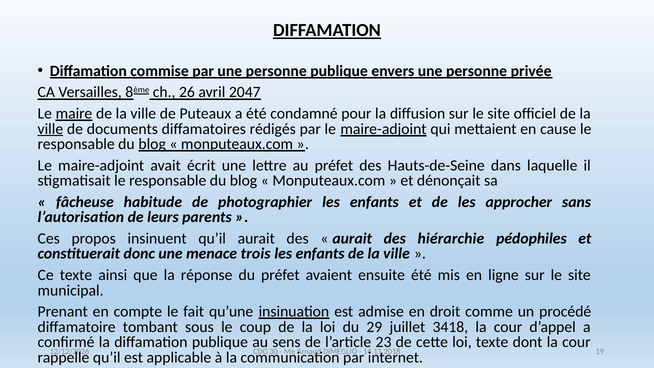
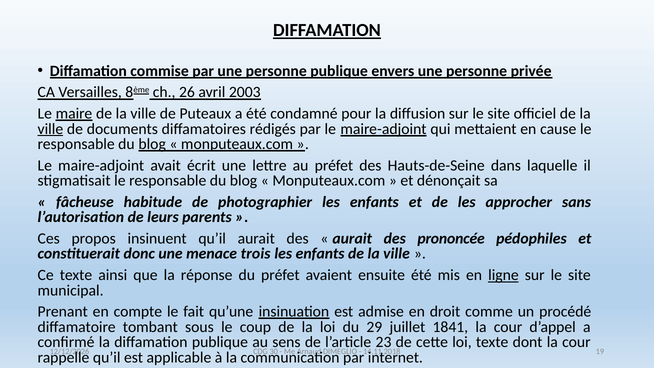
2047: 2047 -> 2003
hiérarchie: hiérarchie -> prononcée
ligne underline: none -> present
3418: 3418 -> 1841
